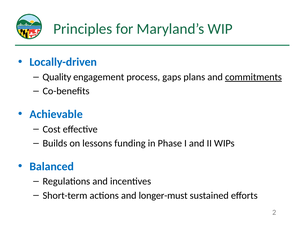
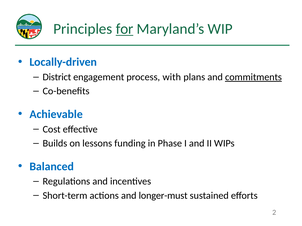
for underline: none -> present
Quality: Quality -> District
gaps: gaps -> with
